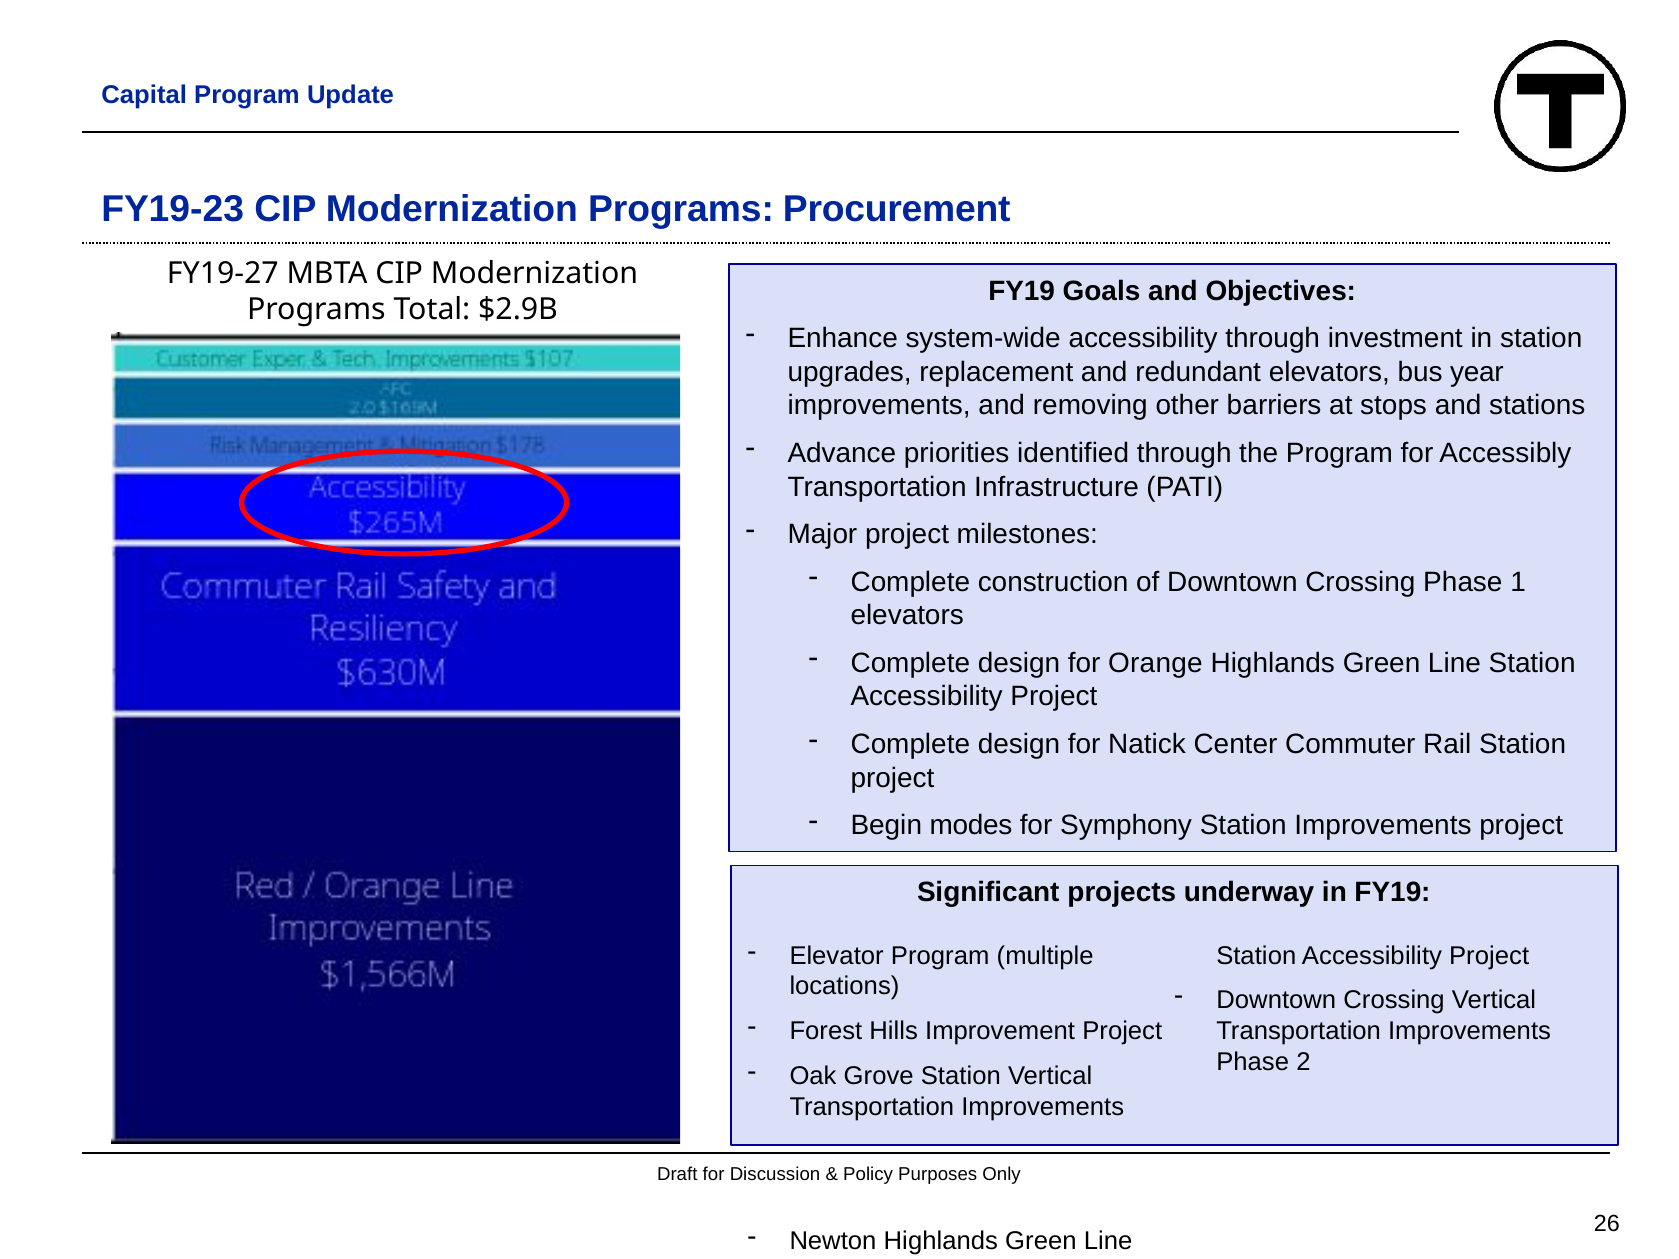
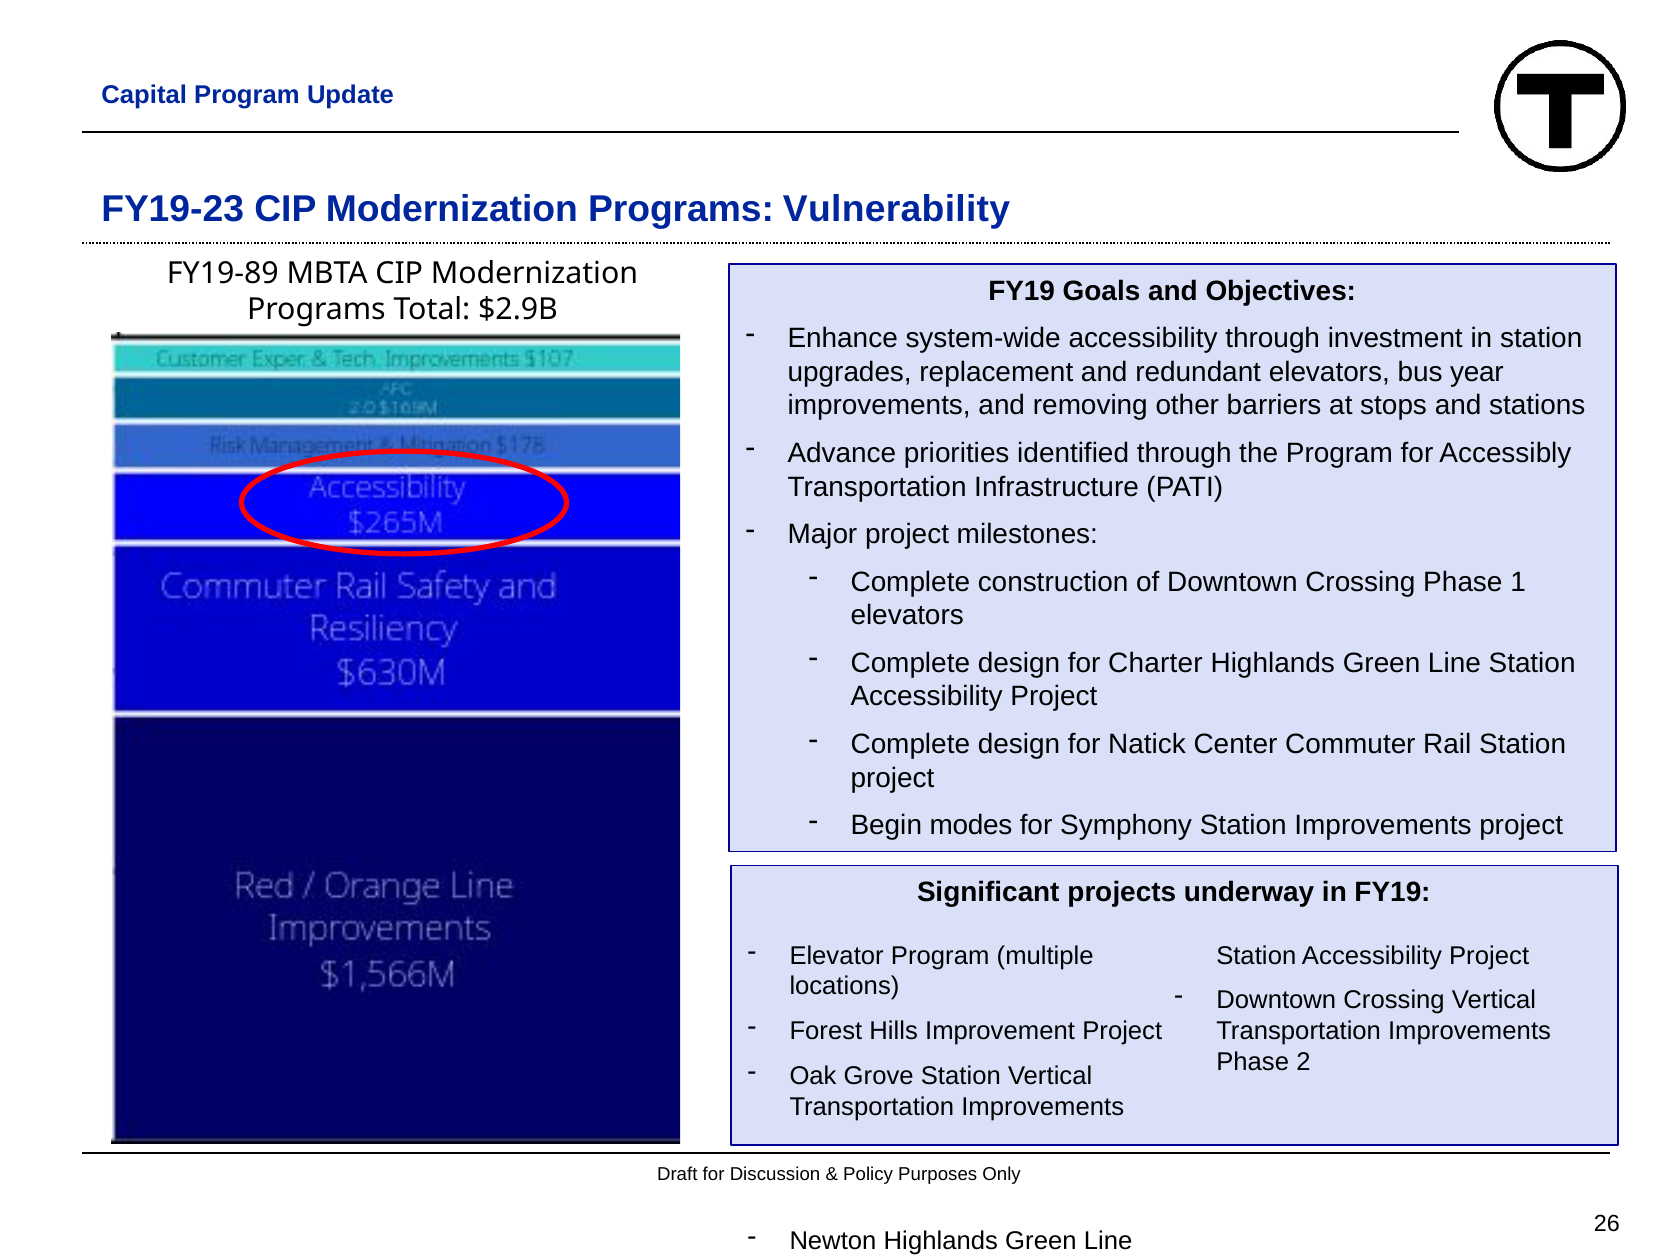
Procurement: Procurement -> Vulnerability
FY19-27: FY19-27 -> FY19-89
Orange: Orange -> Charter
